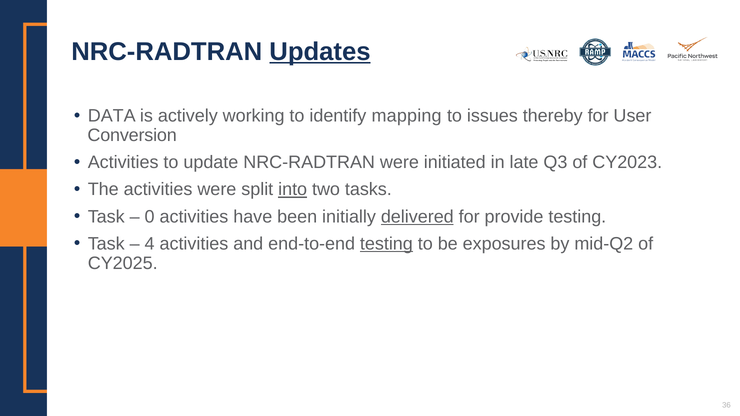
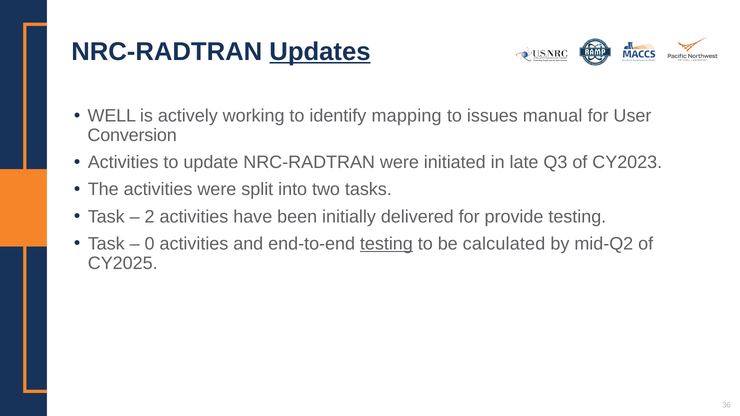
DATA: DATA -> WELL
thereby: thereby -> manual
into underline: present -> none
0: 0 -> 2
delivered underline: present -> none
4: 4 -> 0
exposures: exposures -> calculated
